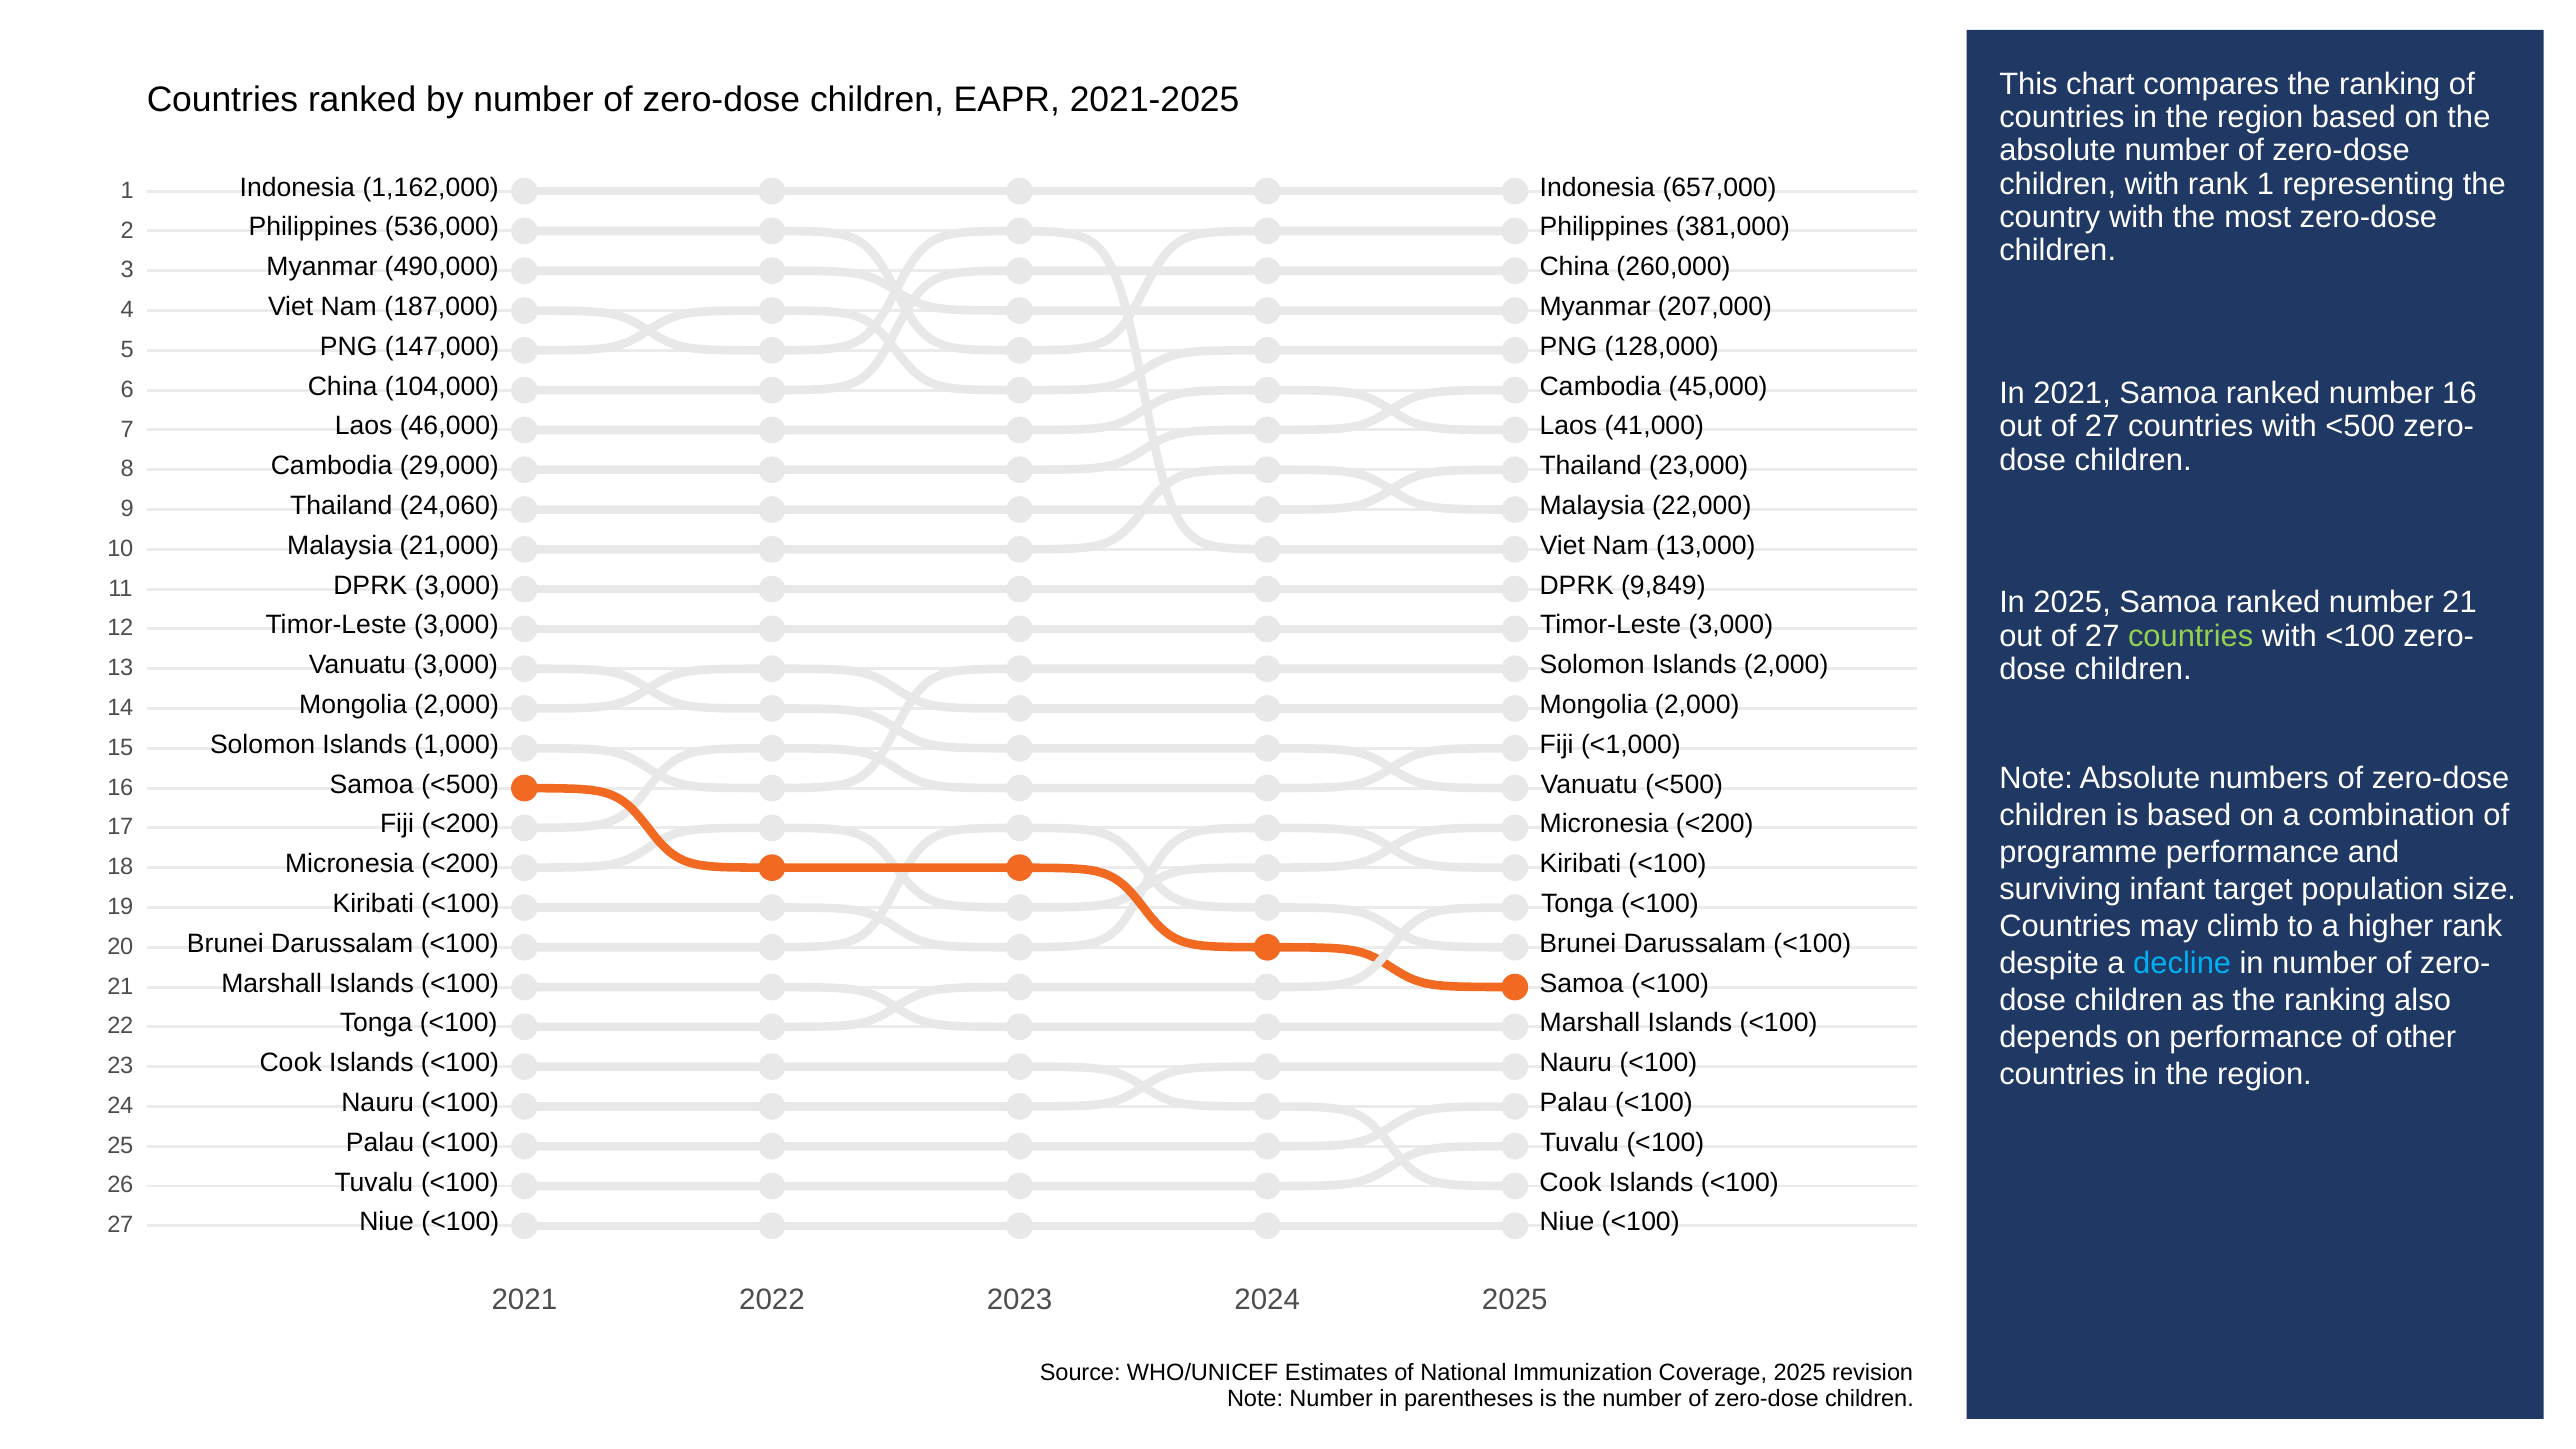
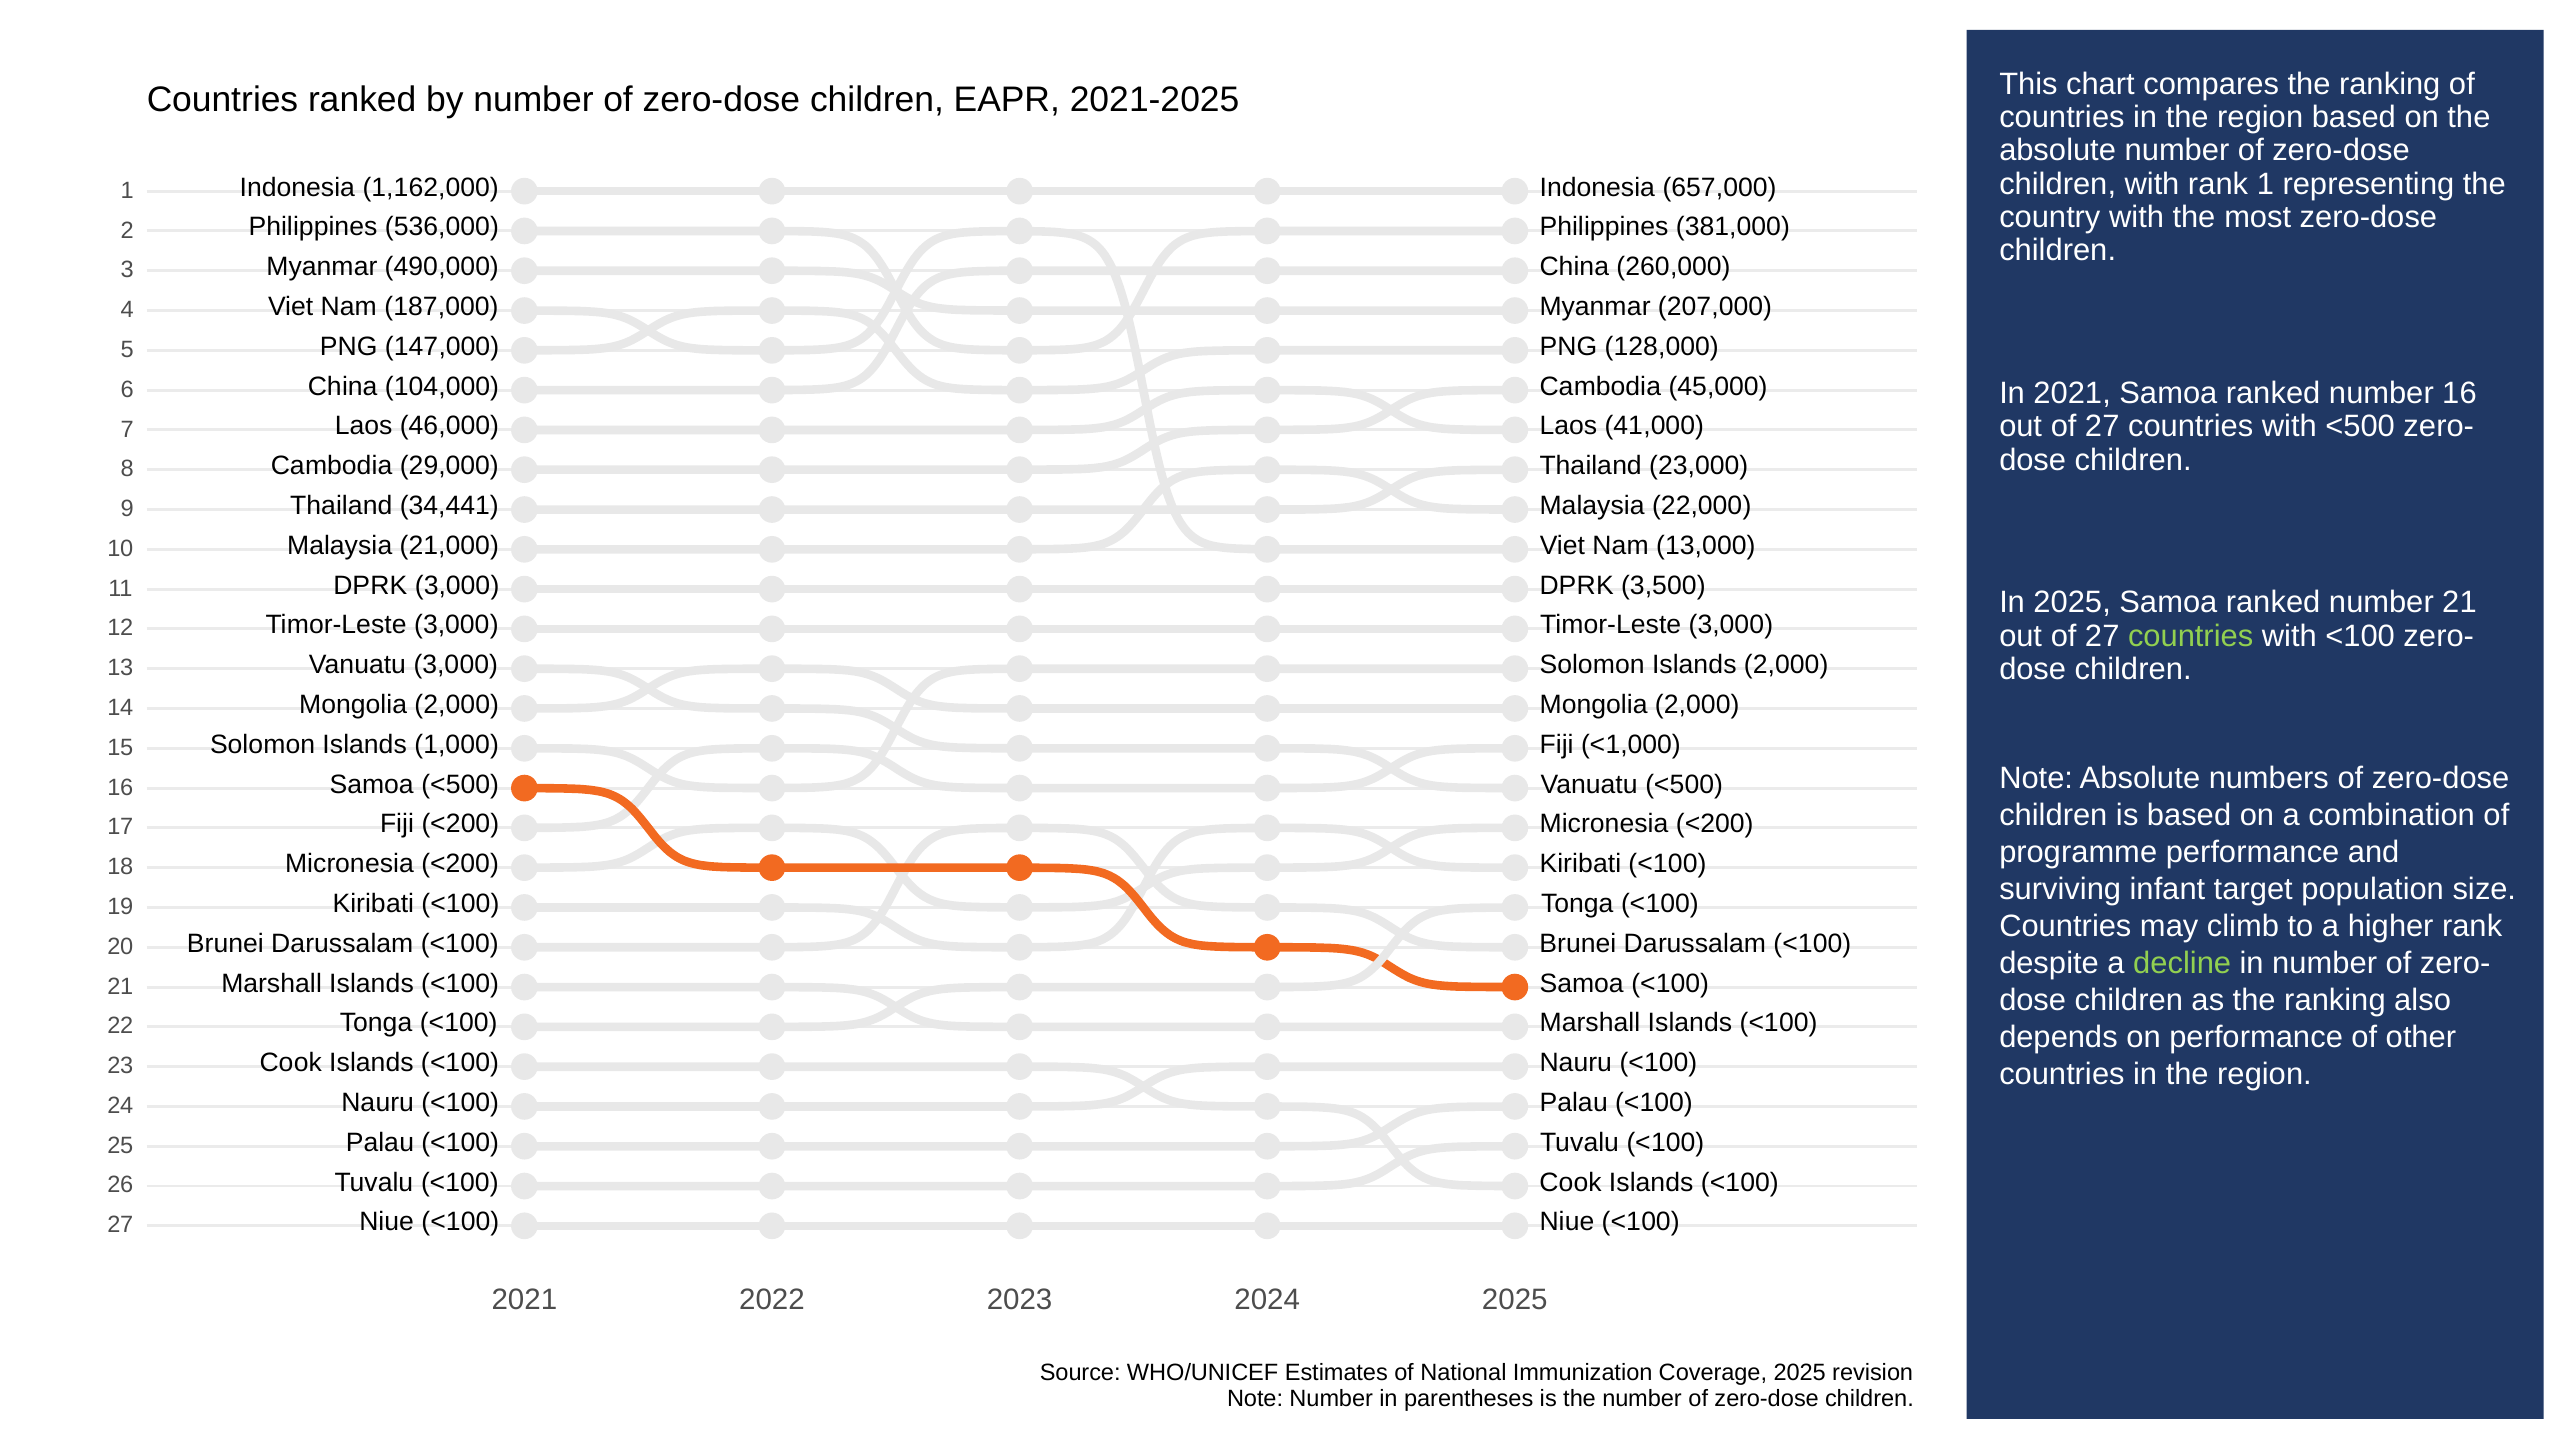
24,060: 24,060 -> 34,441
9,849: 9,849 -> 3,500
decline colour: light blue -> light green
